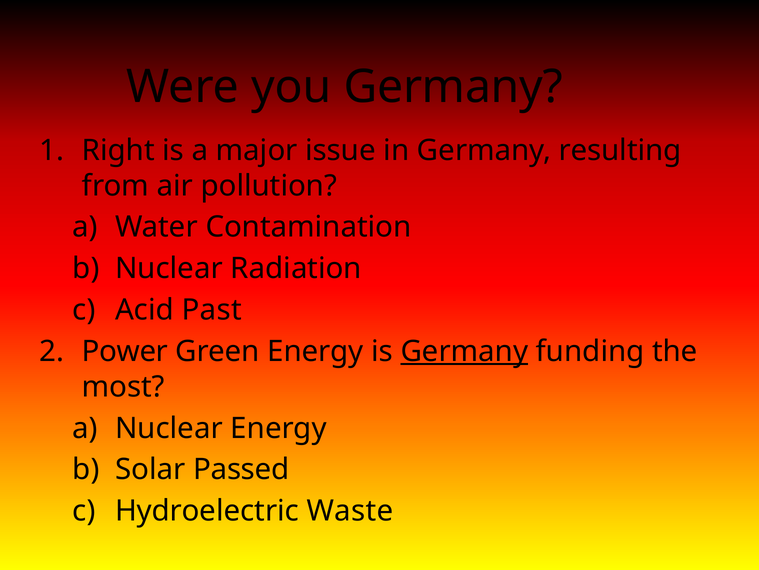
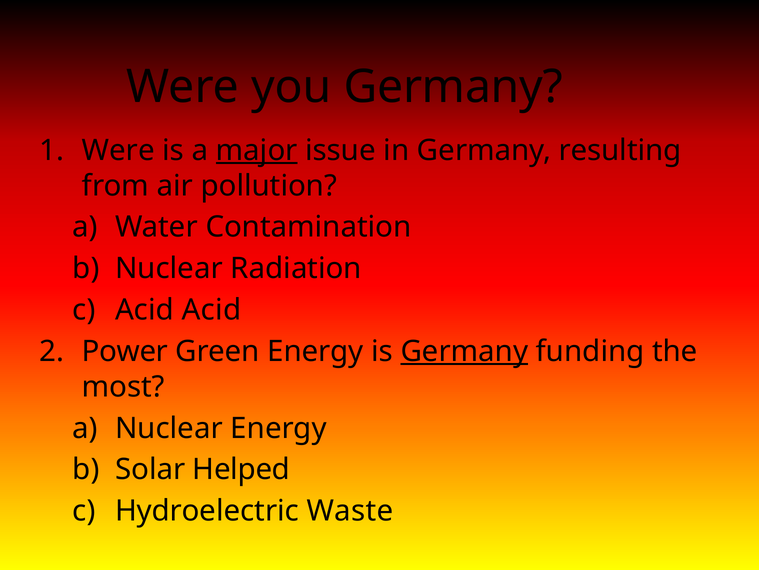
Right at (118, 150): Right -> Were
major underline: none -> present
Acid Past: Past -> Acid
Passed: Passed -> Helped
